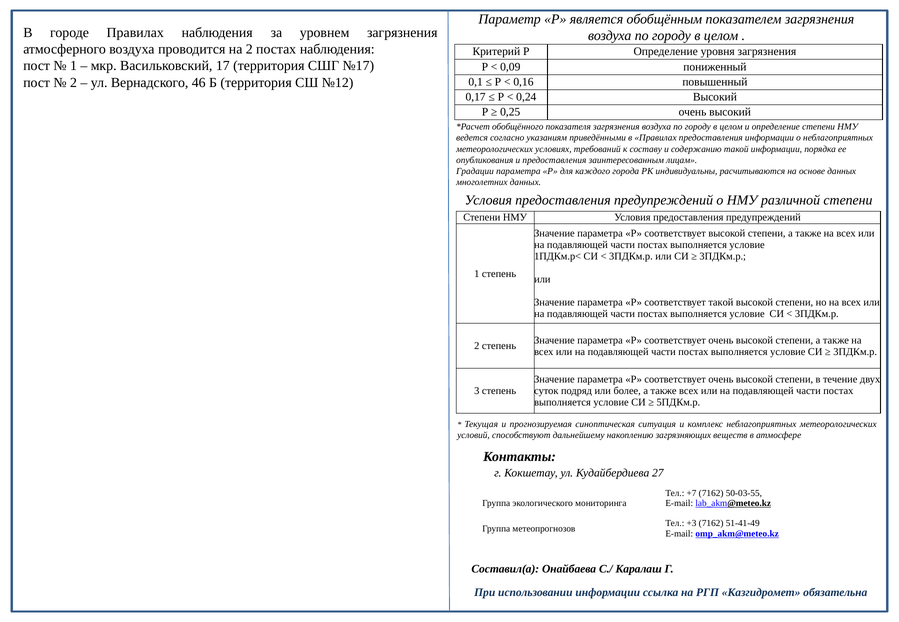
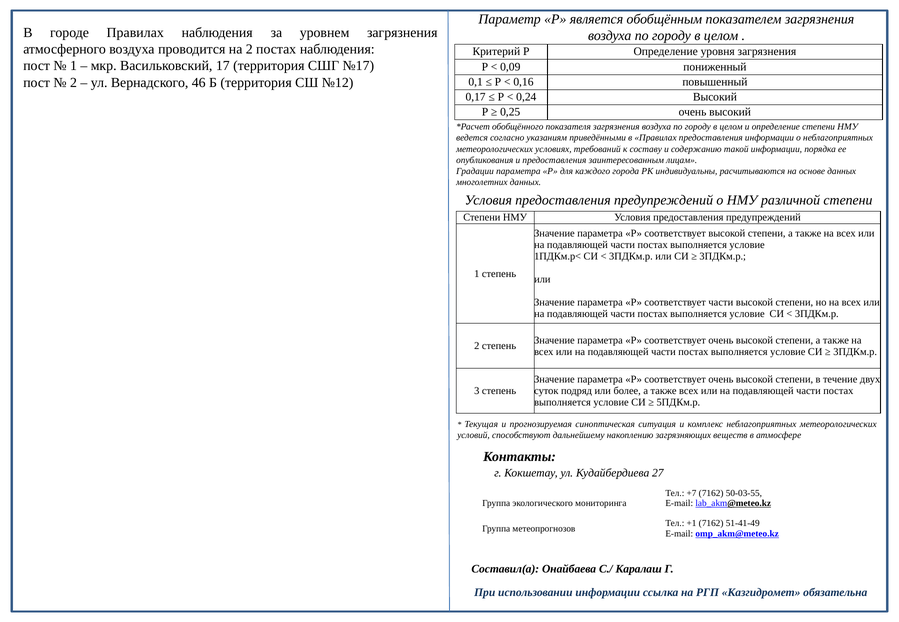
соответствует такой: такой -> части
+3: +3 -> +1
